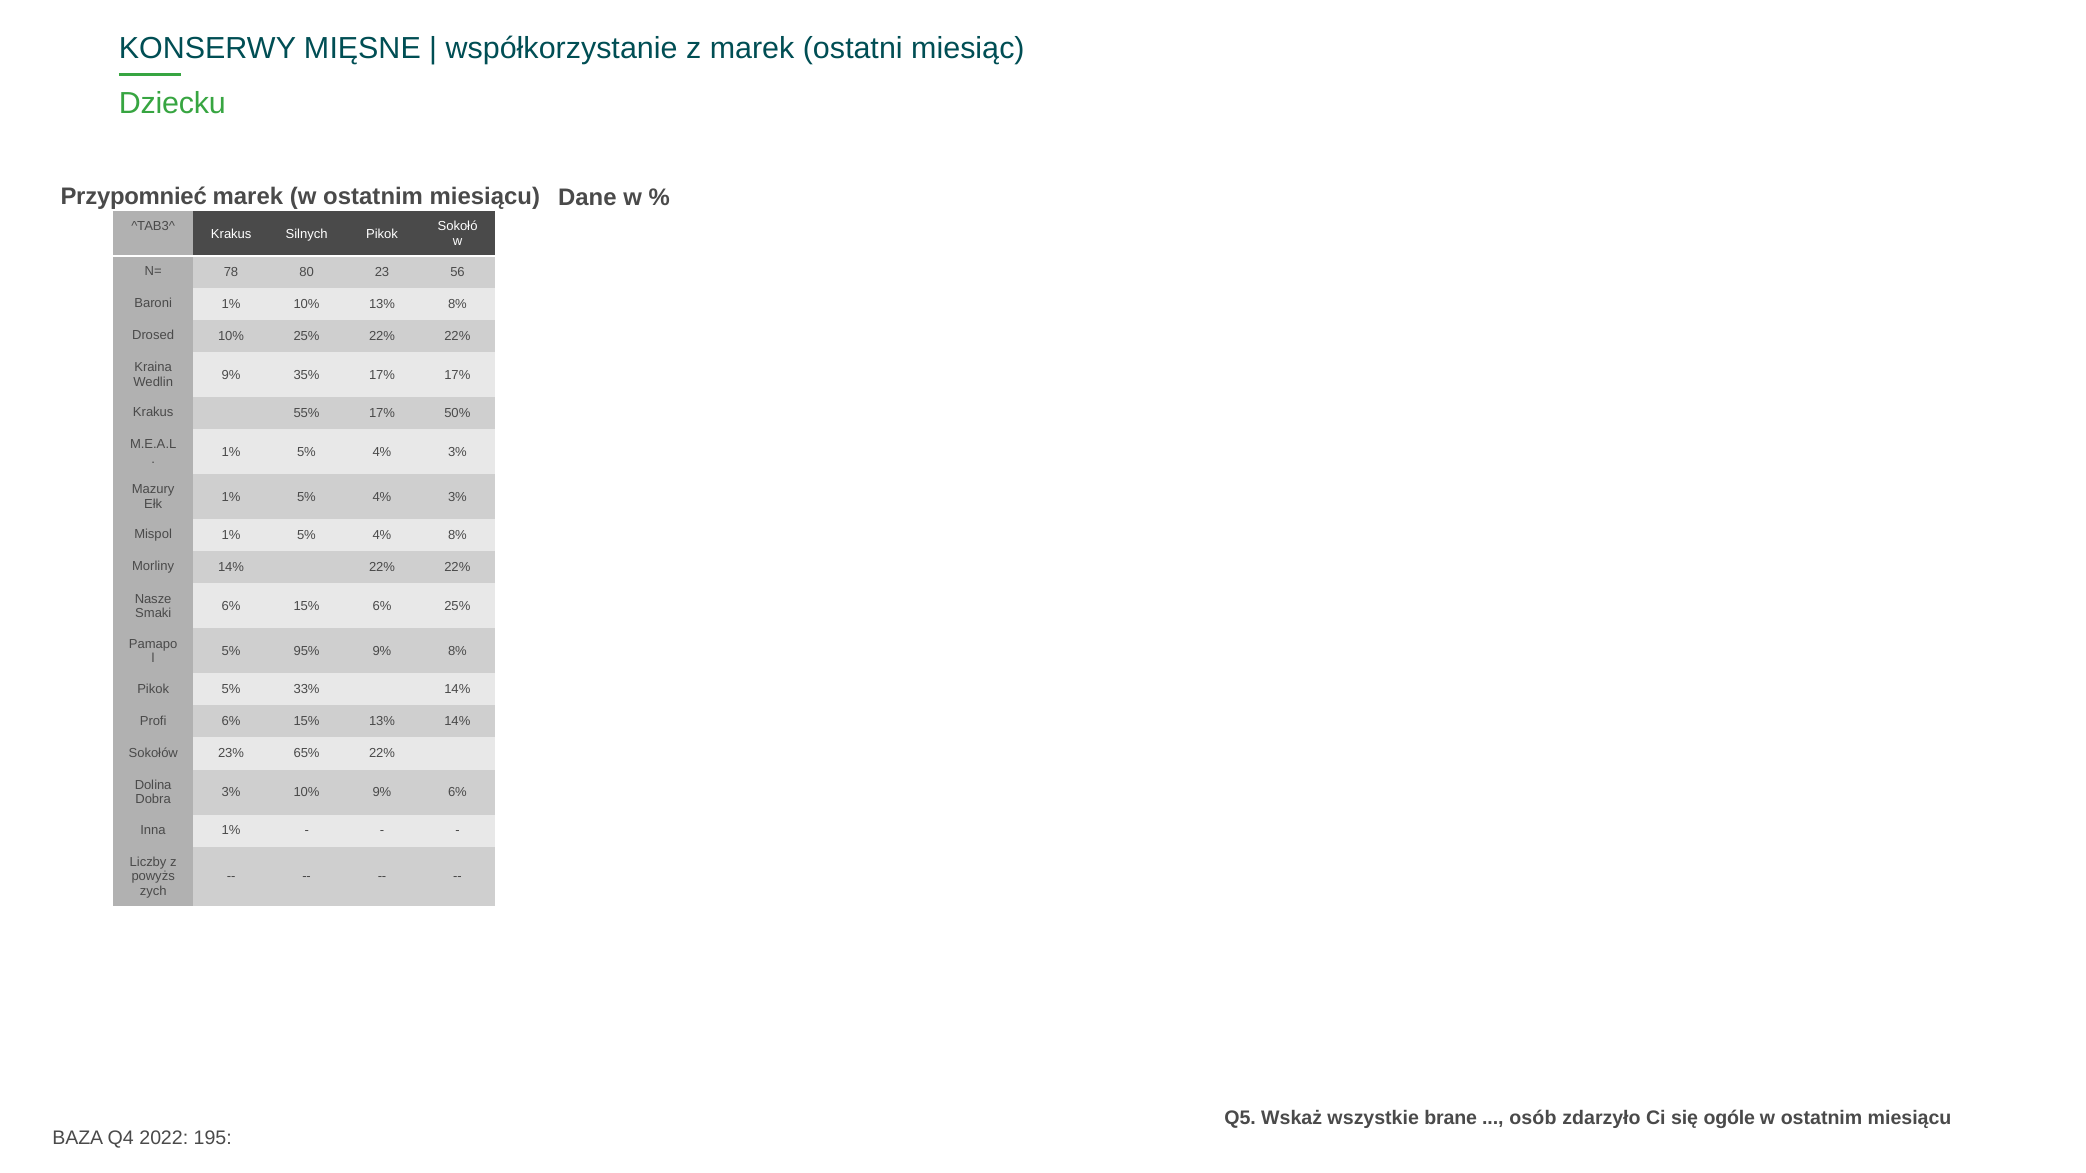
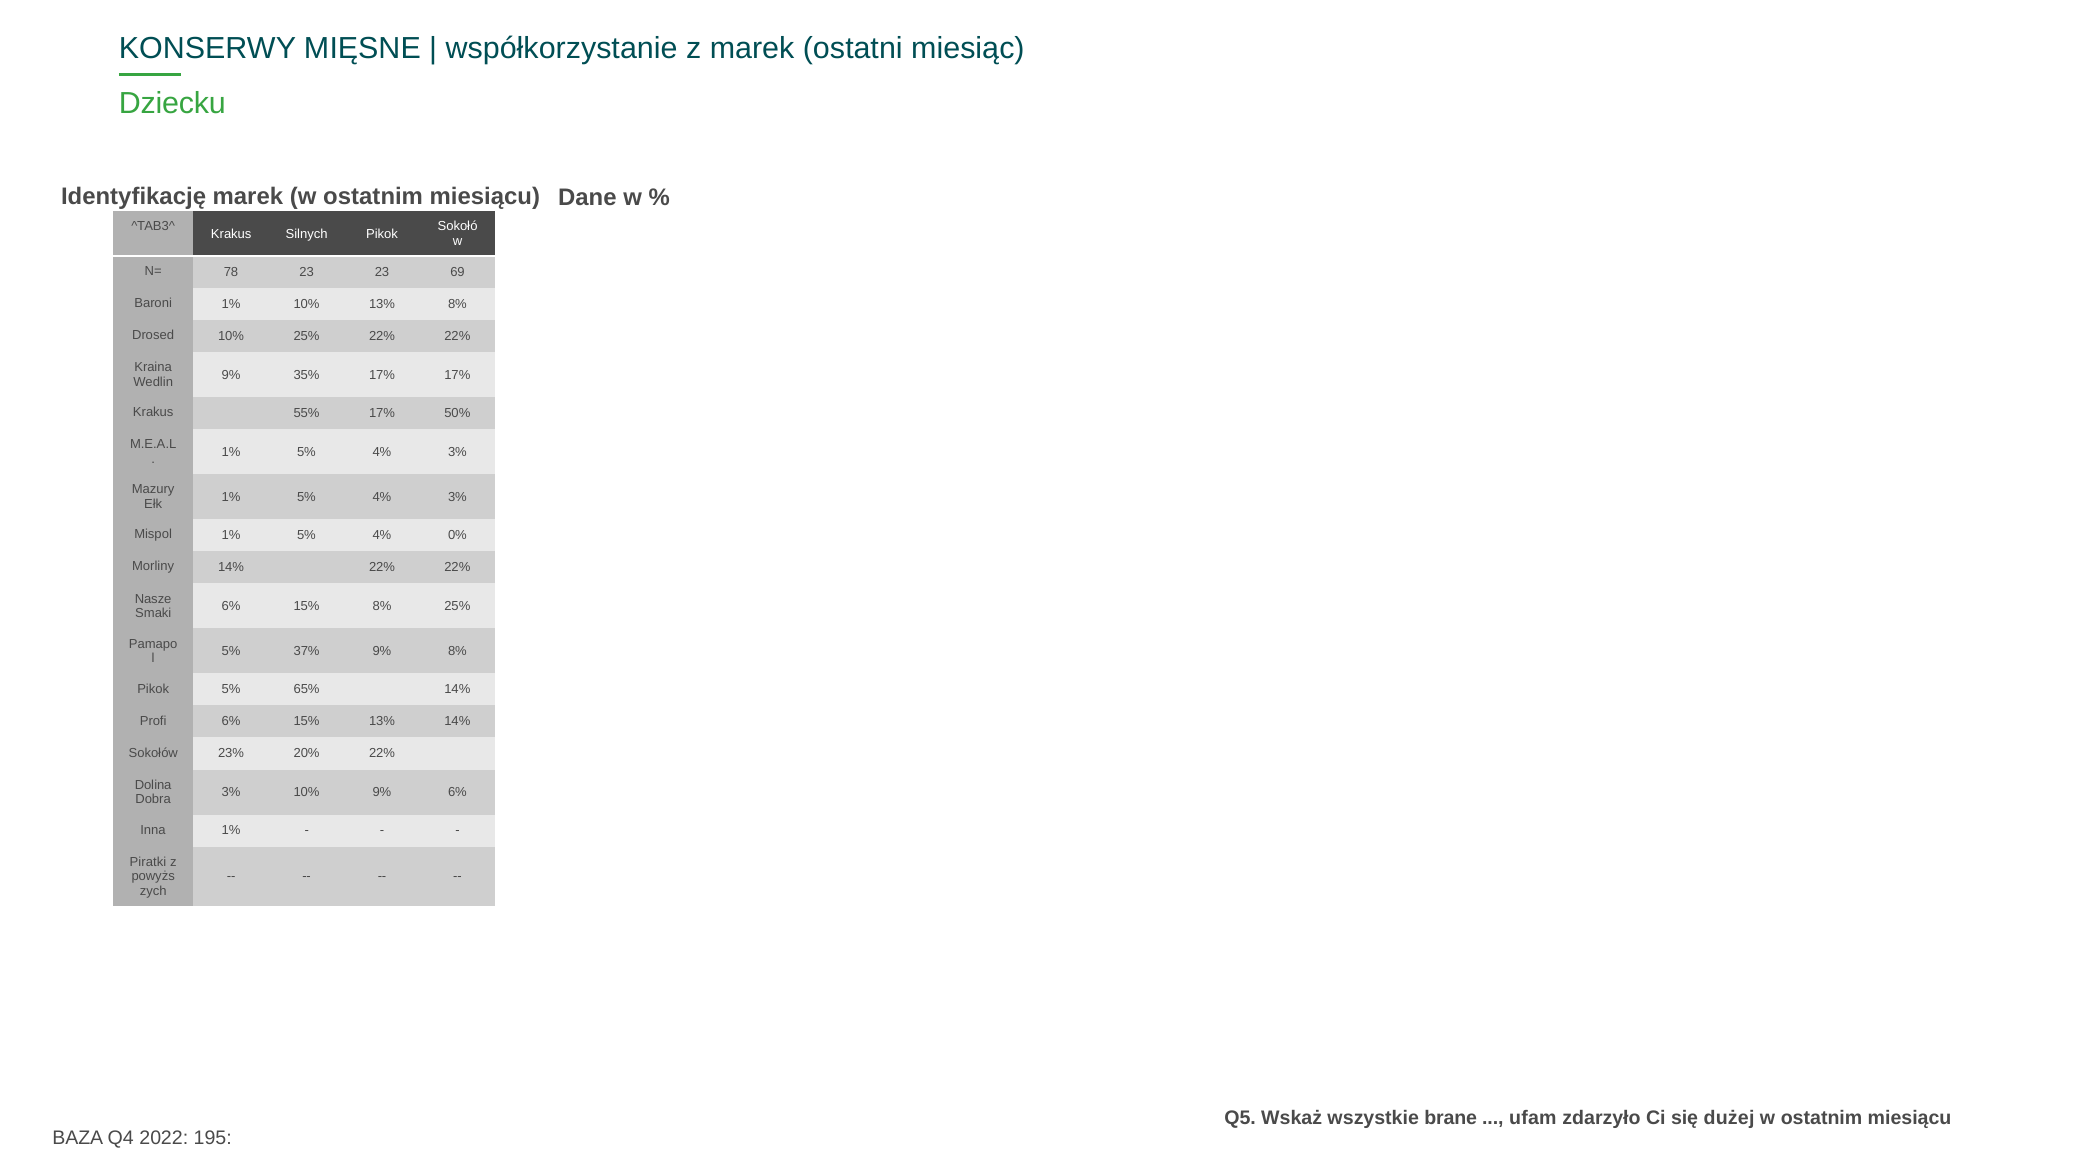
Przypomnieć: Przypomnieć -> Identyfikację
78 80: 80 -> 23
56: 56 -> 69
4% 8%: 8% -> 0%
15% 6%: 6% -> 8%
95%: 95% -> 37%
33%: 33% -> 65%
65%: 65% -> 20%
Liczby: Liczby -> Piratki
osób: osób -> ufam
ogóle: ogóle -> dużej
